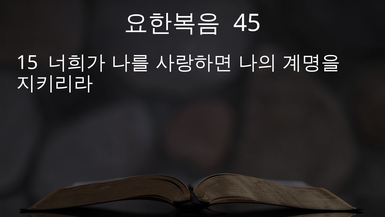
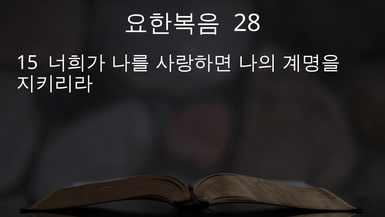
45: 45 -> 28
